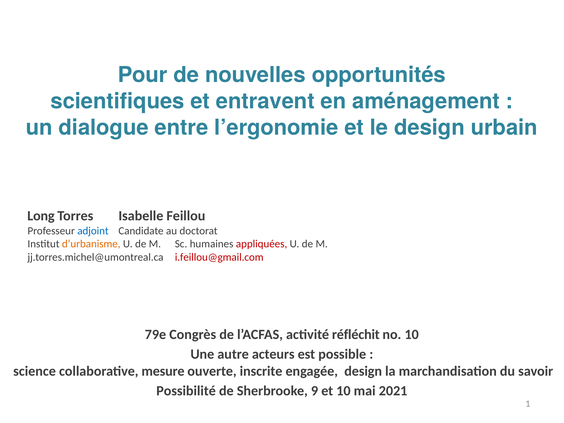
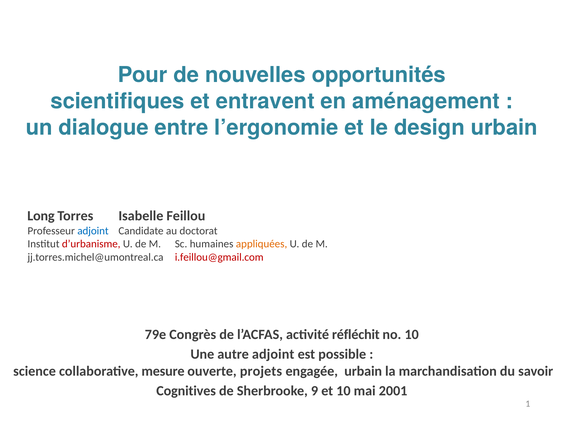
d’urbanisme colour: orange -> red
appliquées colour: red -> orange
autre acteurs: acteurs -> adjoint
inscrite: inscrite -> projets
engagée design: design -> urbain
Possibilité: Possibilité -> Cognitives
2021: 2021 -> 2001
